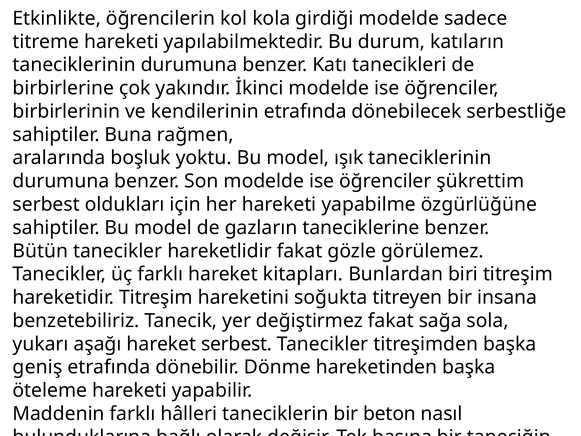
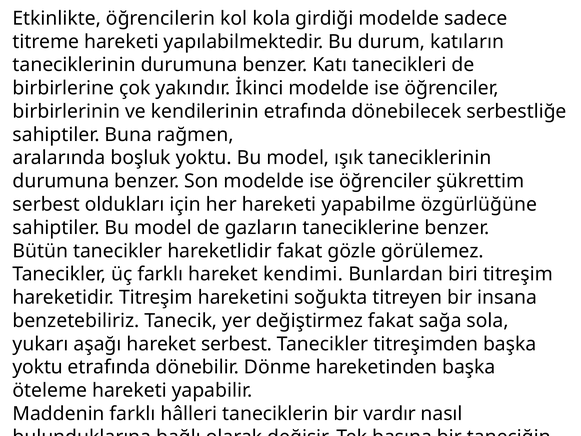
kitapları: kitapları -> kendimi
geniş at (38, 367): geniş -> yoktu
beton: beton -> vardır
